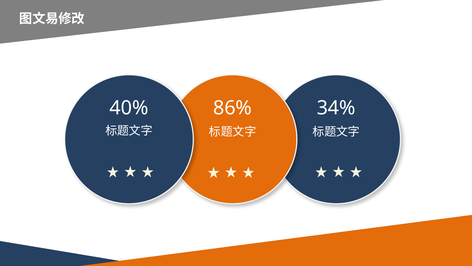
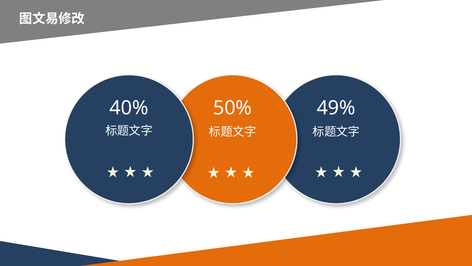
86%: 86% -> 50%
34%: 34% -> 49%
